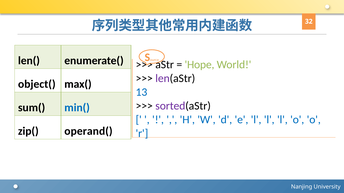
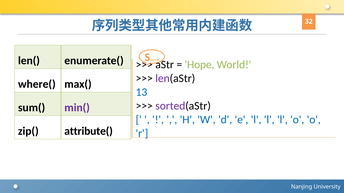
object(: object( -> where(
min( colour: blue -> purple
operand(: operand( -> attribute(
